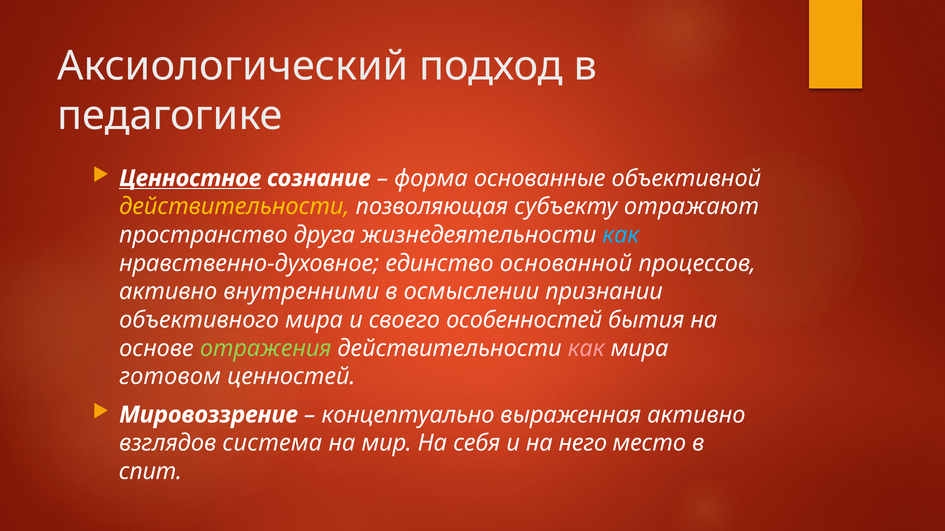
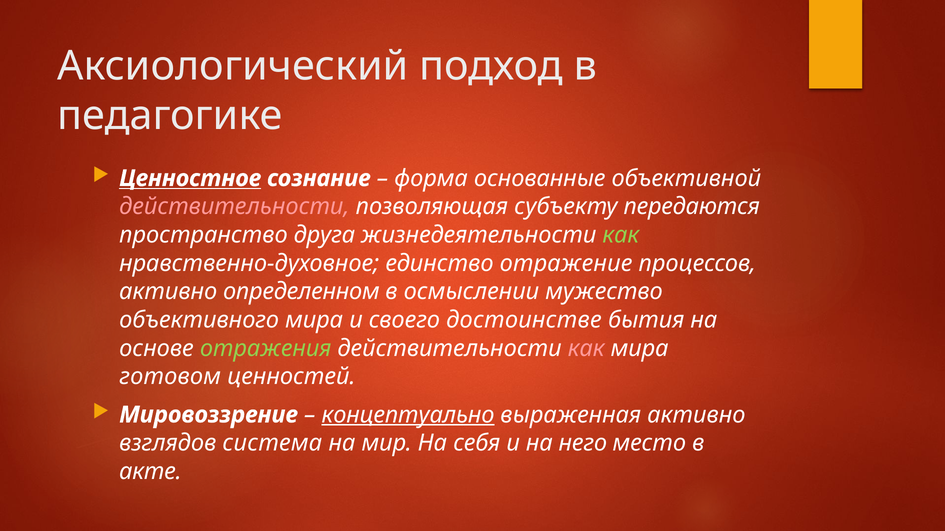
действительности at (234, 207) colour: yellow -> pink
отражают: отражают -> передаются
как at (621, 235) colour: light blue -> light green
основанной: основанной -> отражение
внутренними: внутренними -> определенном
признании: признании -> мужество
особенностей: особенностей -> достоинстве
концептуально underline: none -> present
спит: спит -> акте
